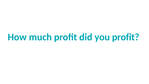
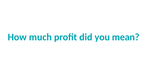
you profit: profit -> mean
